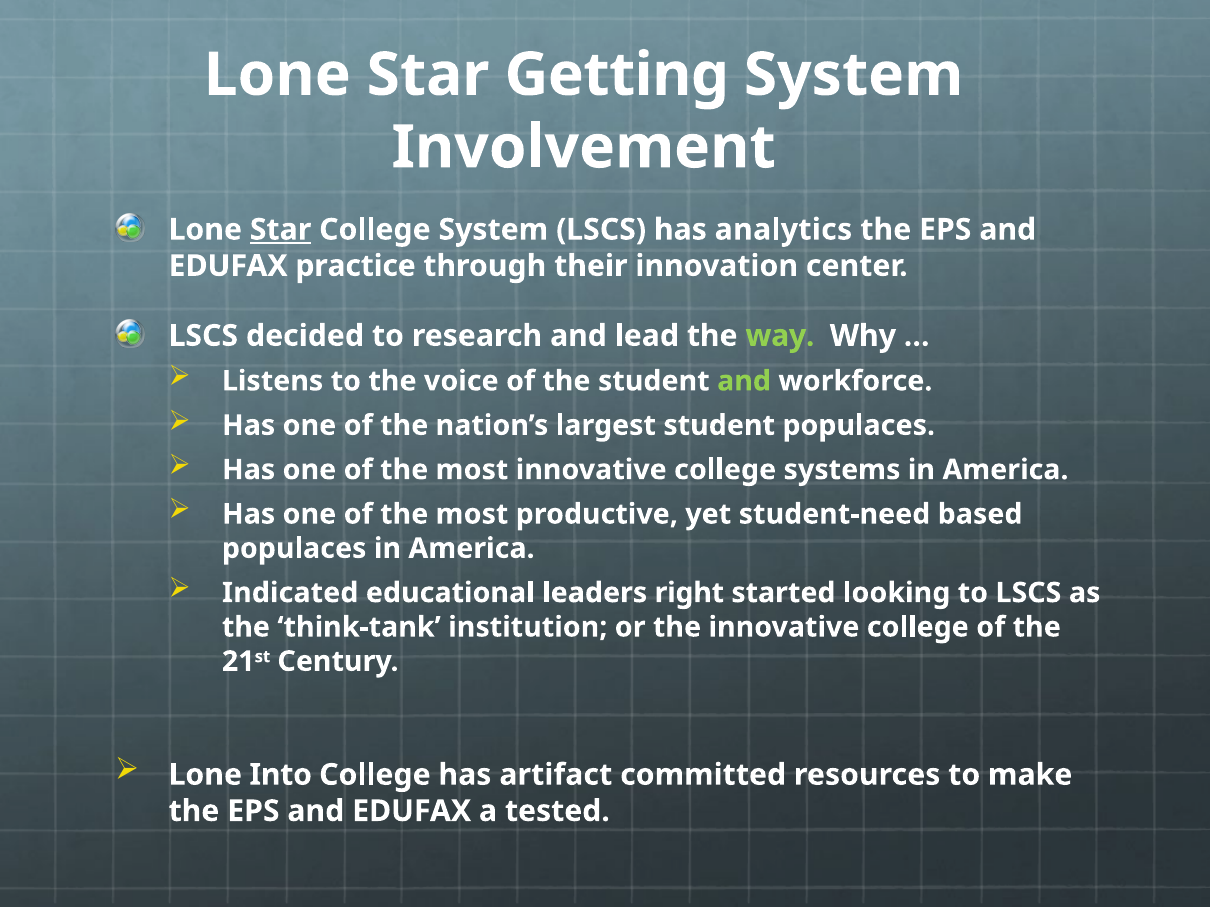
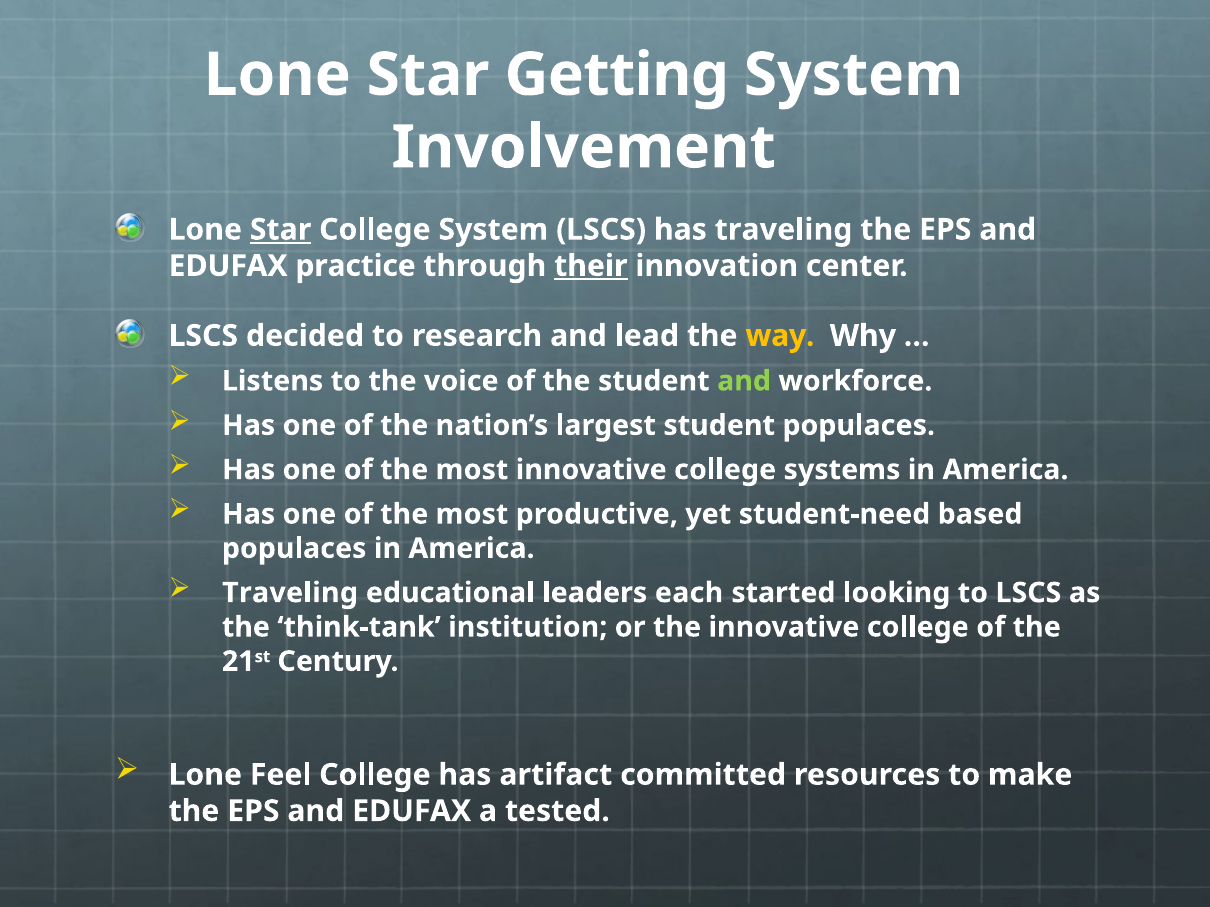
has analytics: analytics -> traveling
their underline: none -> present
way colour: light green -> yellow
Indicated at (290, 593): Indicated -> Traveling
right: right -> each
Into: Into -> Feel
